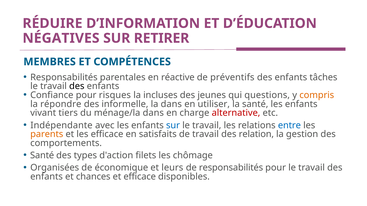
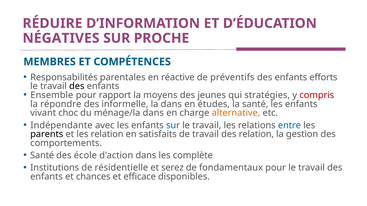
RETIRER: RETIRER -> PROCHE
tâches: tâches -> efforts
Confiance: Confiance -> Ensemble
risques: risques -> rapport
incluses: incluses -> moyens
questions: questions -> stratégies
compris colour: orange -> red
utiliser: utiliser -> études
tiers: tiers -> choc
alternative colour: red -> orange
parents colour: orange -> black
les efficace: efficace -> relation
types: types -> école
d'action filets: filets -> dans
chômage: chômage -> complète
Organisées: Organisées -> Institutions
économique: économique -> résidentielle
leurs: leurs -> serez
de responsabilités: responsabilités -> fondamentaux
